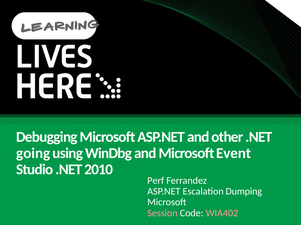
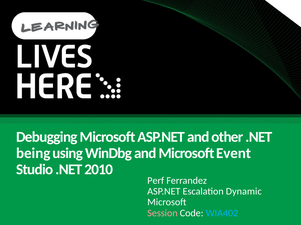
going: going -> being
Dumping: Dumping -> Dynamic
WIA402 colour: pink -> light blue
